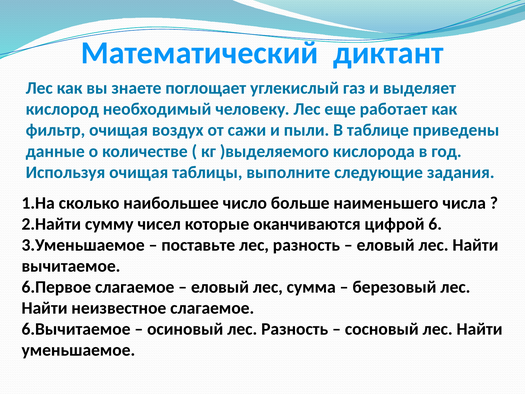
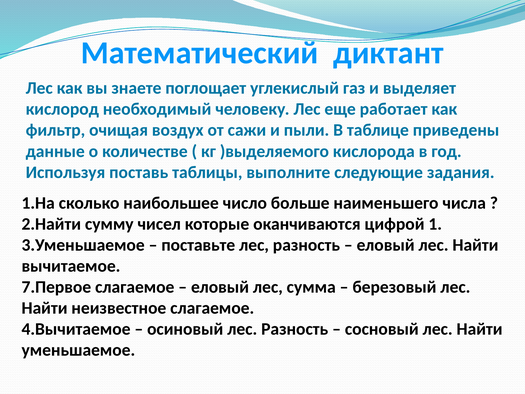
Используя очищая: очищая -> поставь
6: 6 -> 1
6.Первое: 6.Первое -> 7.Первое
6.Вычитаемое: 6.Вычитаемое -> 4.Вычитаемое
